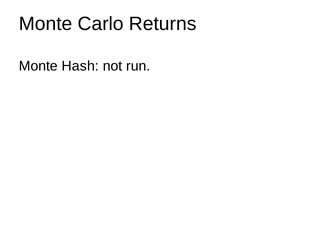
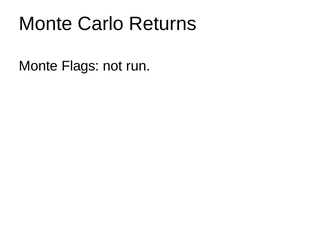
Hash: Hash -> Flags
